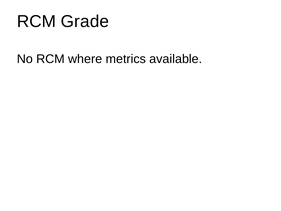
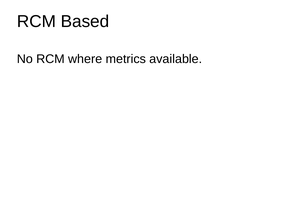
Grade: Grade -> Based
